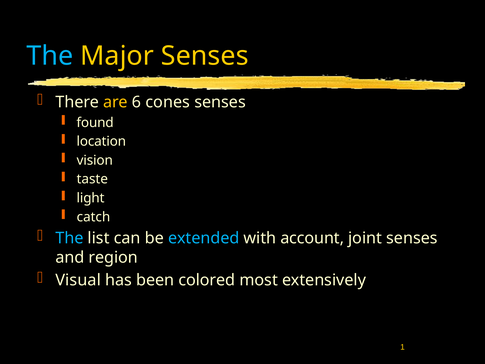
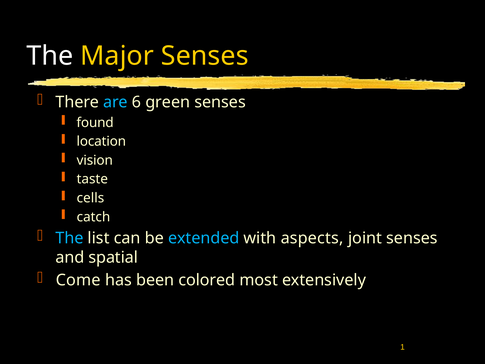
The at (50, 56) colour: light blue -> white
are colour: yellow -> light blue
cones: cones -> green
light: light -> cells
account: account -> aspects
region: region -> spatial
Visual: Visual -> Come
